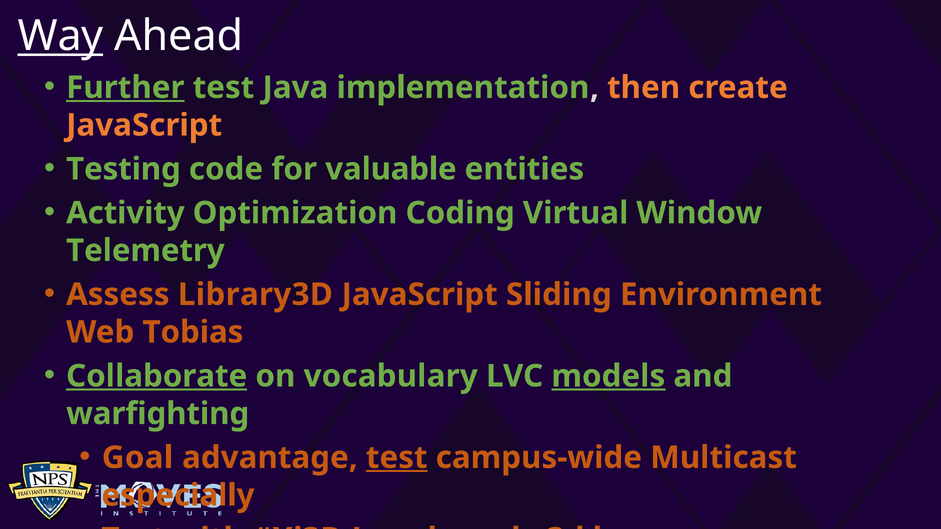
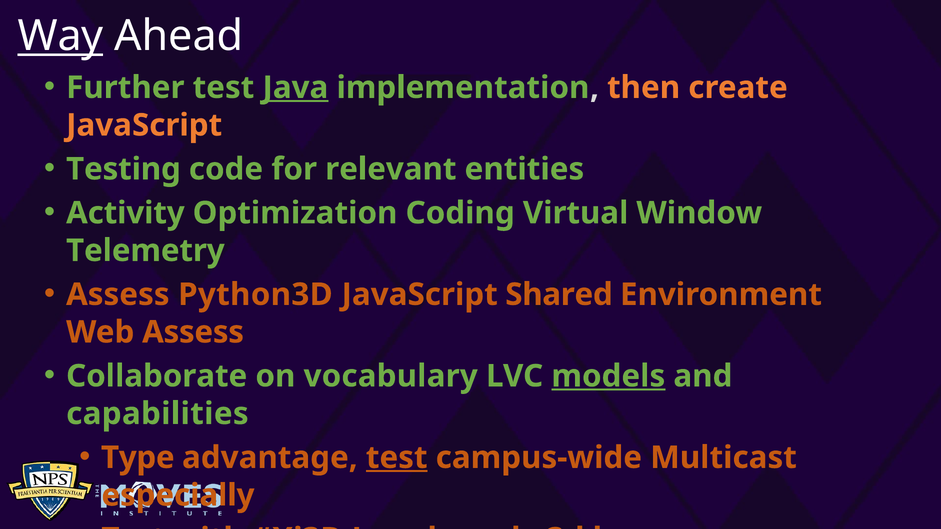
Further underline: present -> none
Java underline: none -> present
valuable: valuable -> relevant
Library3D: Library3D -> Python3D
Sliding: Sliding -> Shared
Web Tobias: Tobias -> Assess
Collaborate underline: present -> none
warfighting: warfighting -> capabilities
Goal: Goal -> Type
